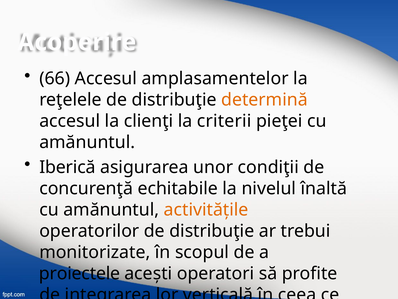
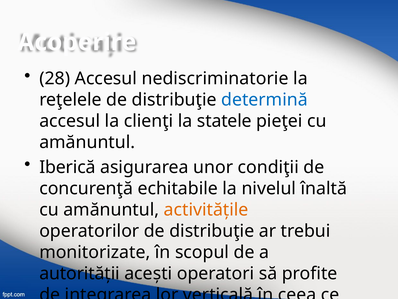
66: 66 -> 28
amplasamentelor: amplasamentelor -> nediscriminatorie
determină colour: orange -> blue
criterii: criterii -> statele
proiectele: proiectele -> autorităţii
